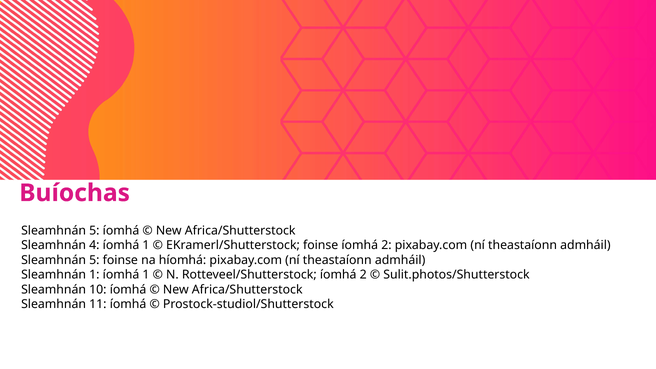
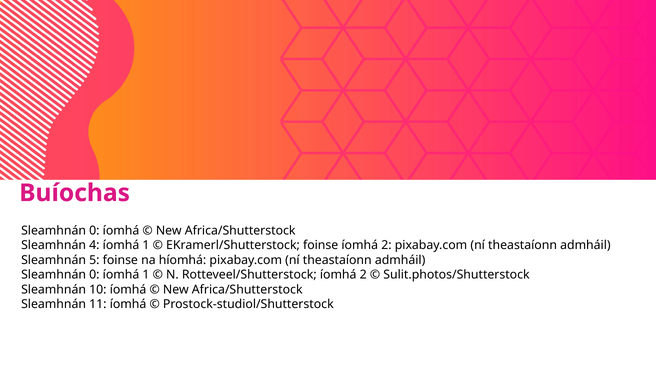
5 at (94, 231): 5 -> 0
1 at (94, 275): 1 -> 0
